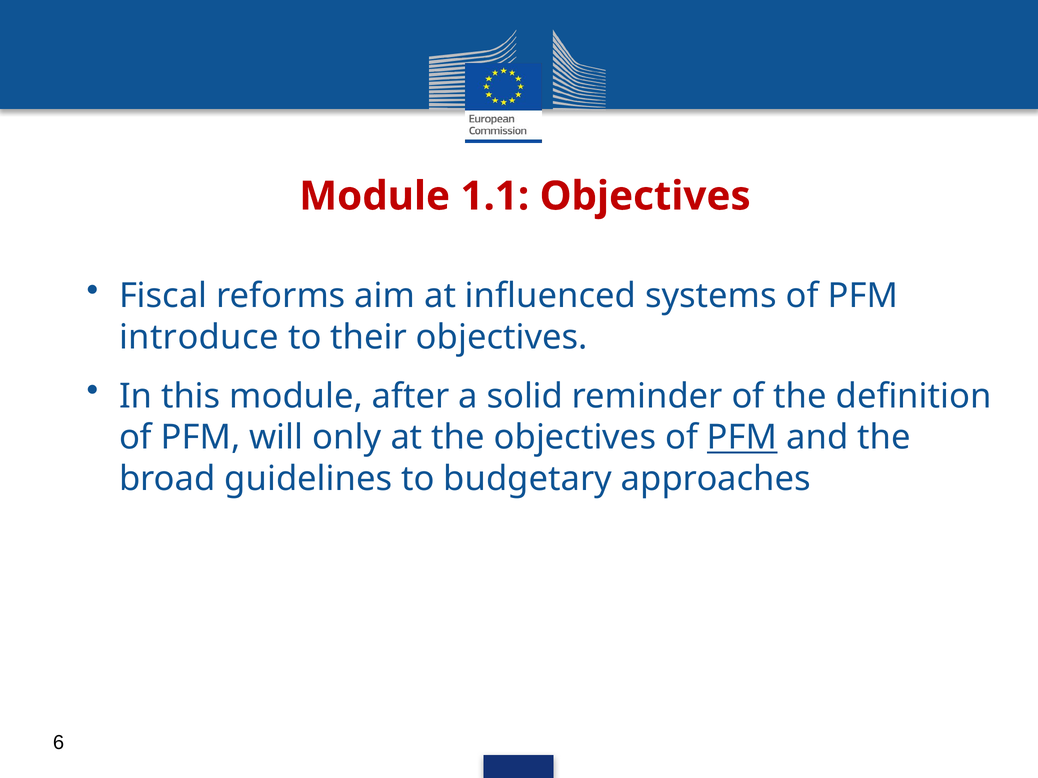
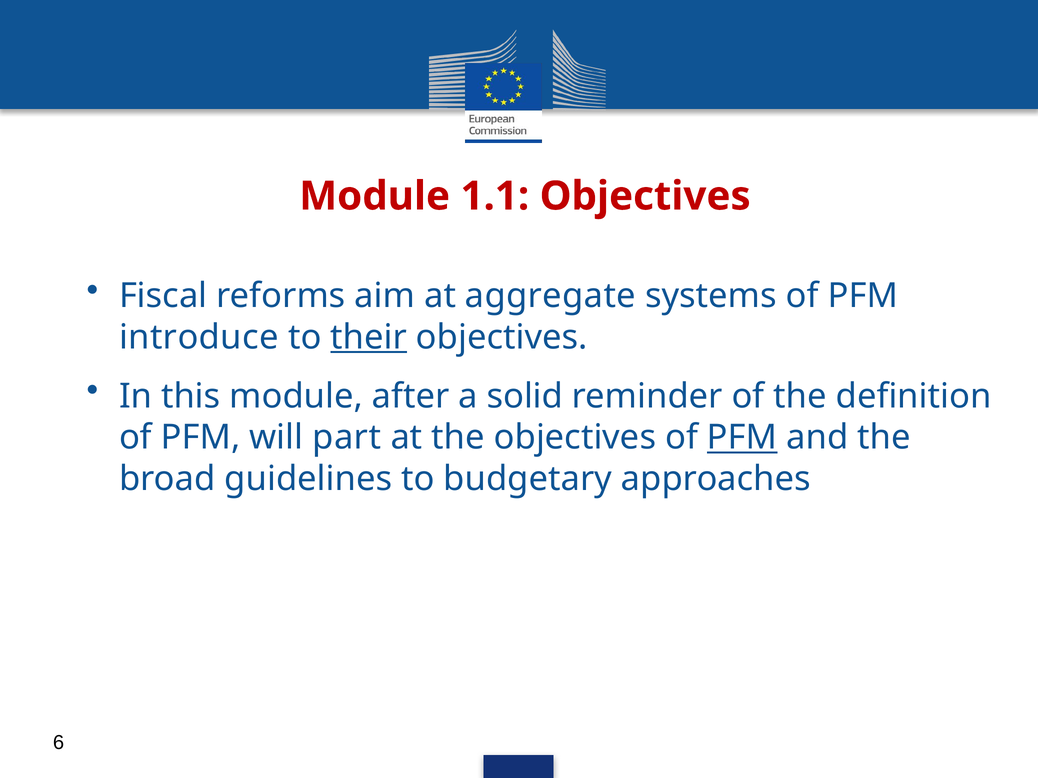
influenced: influenced -> aggregate
their underline: none -> present
only: only -> part
